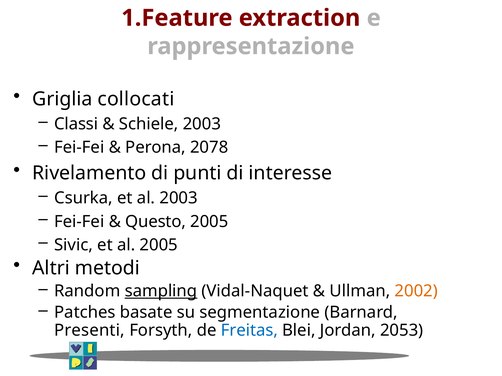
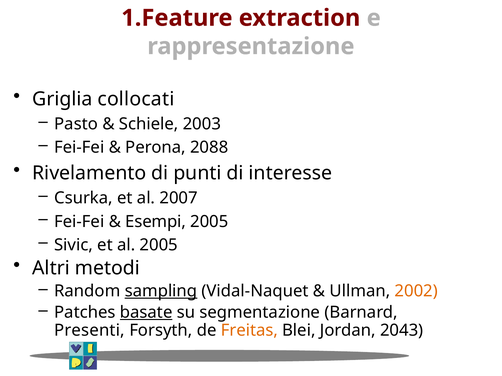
Classi: Classi -> Pasto
2078: 2078 -> 2088
al 2003: 2003 -> 2007
Questo: Questo -> Esempi
basate underline: none -> present
Freitas colour: blue -> orange
2053: 2053 -> 2043
